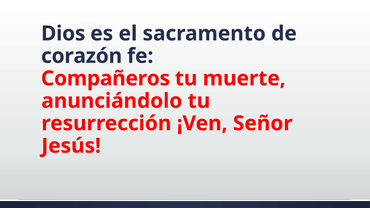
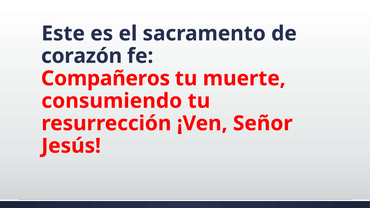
Dios: Dios -> Este
anunciándolo: anunciándolo -> consumiendo
